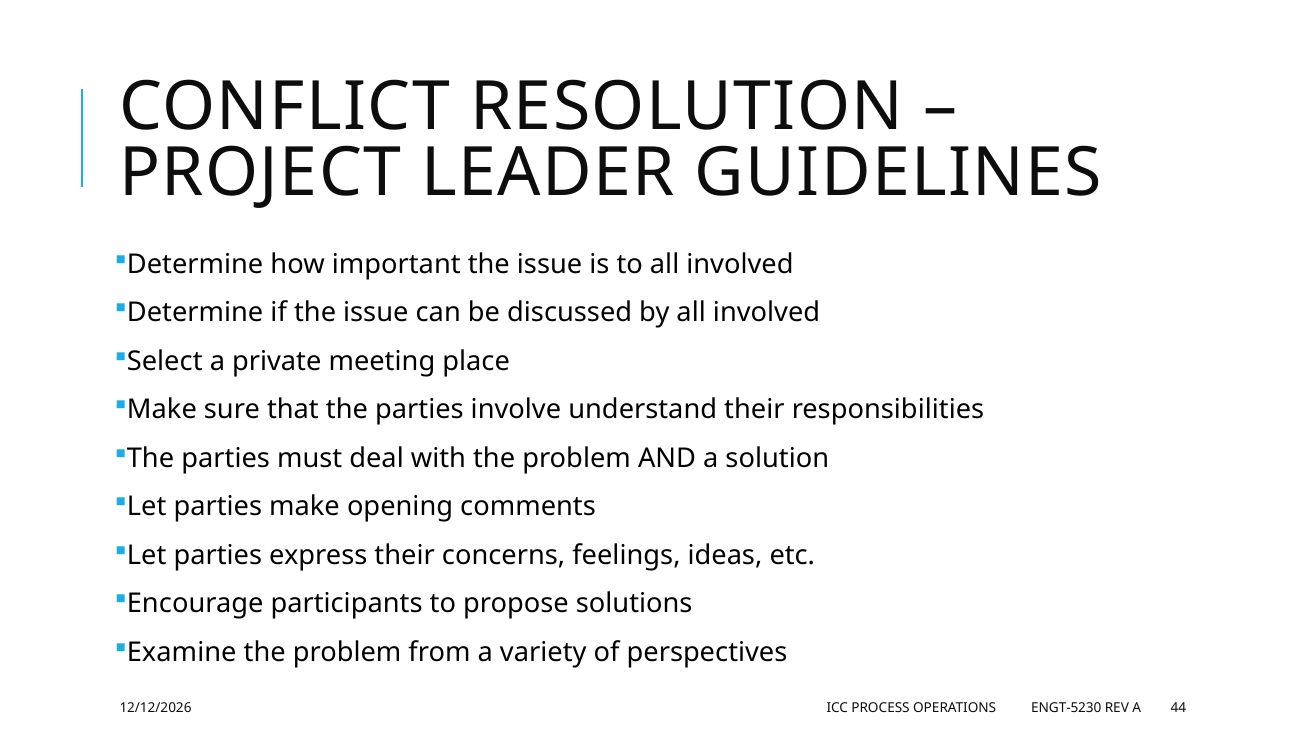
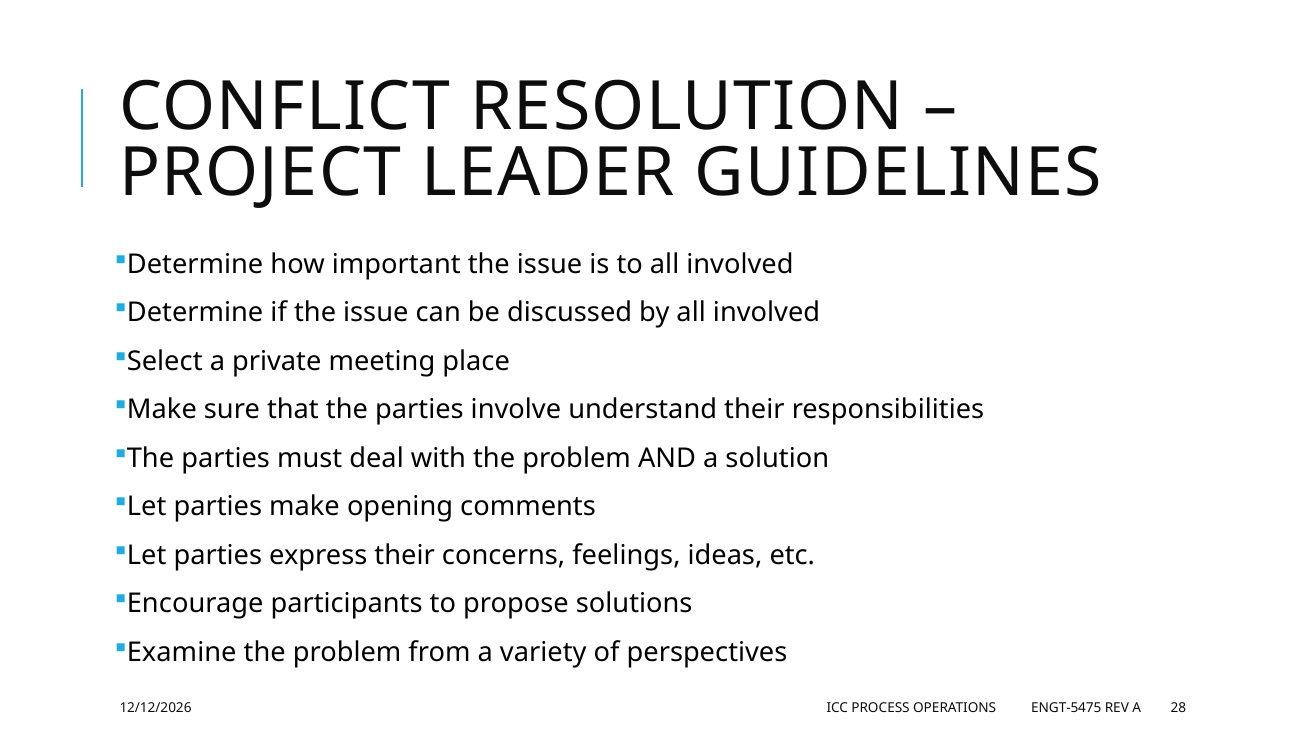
ENGT-5230: ENGT-5230 -> ENGT-5475
44: 44 -> 28
